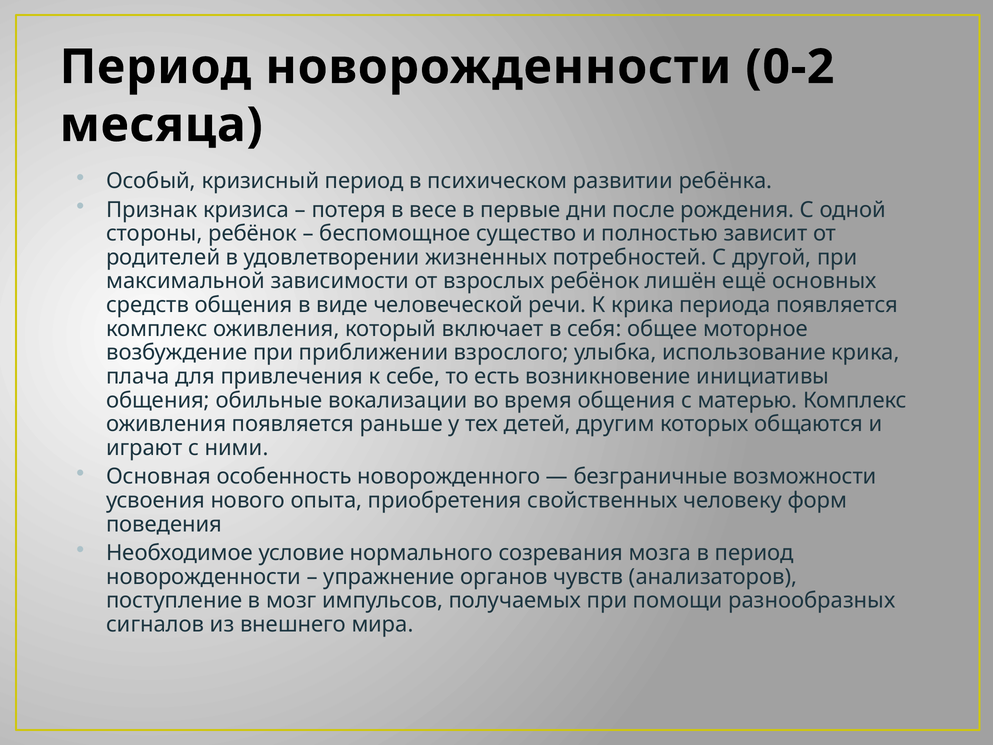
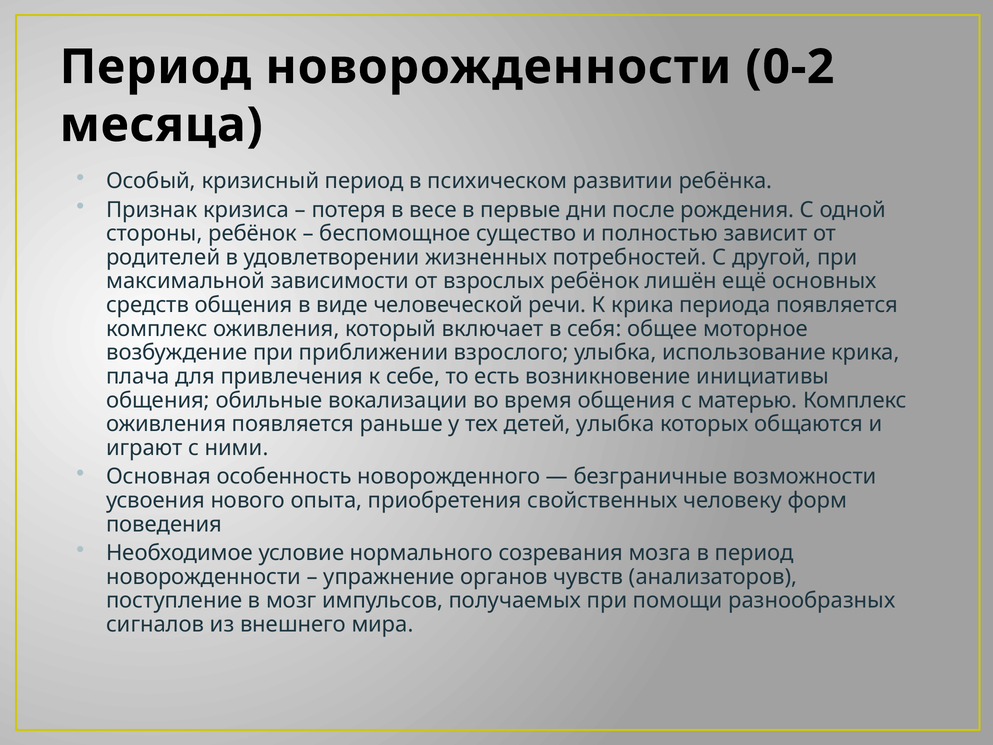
детей другим: другим -> улыбка
